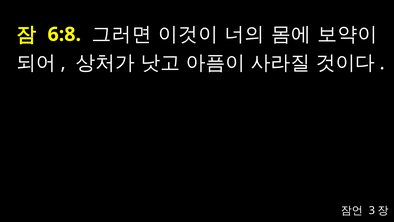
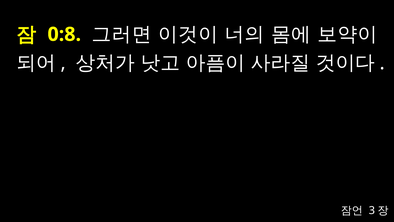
6:8: 6:8 -> 0:8
